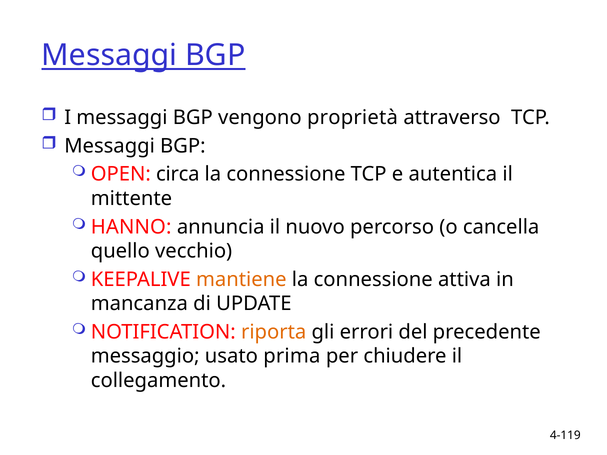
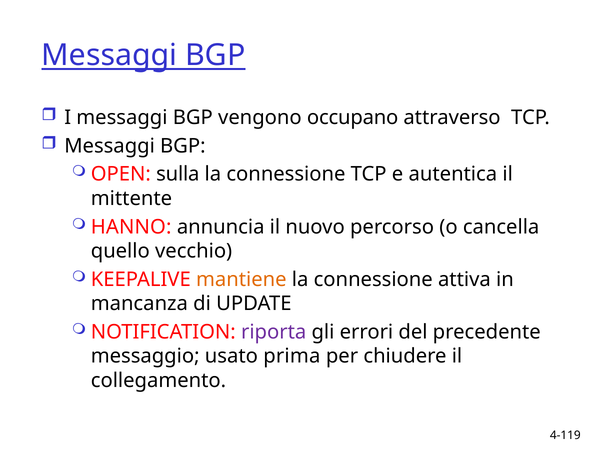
proprietà: proprietà -> occupano
circa: circa -> sulla
riporta colour: orange -> purple
